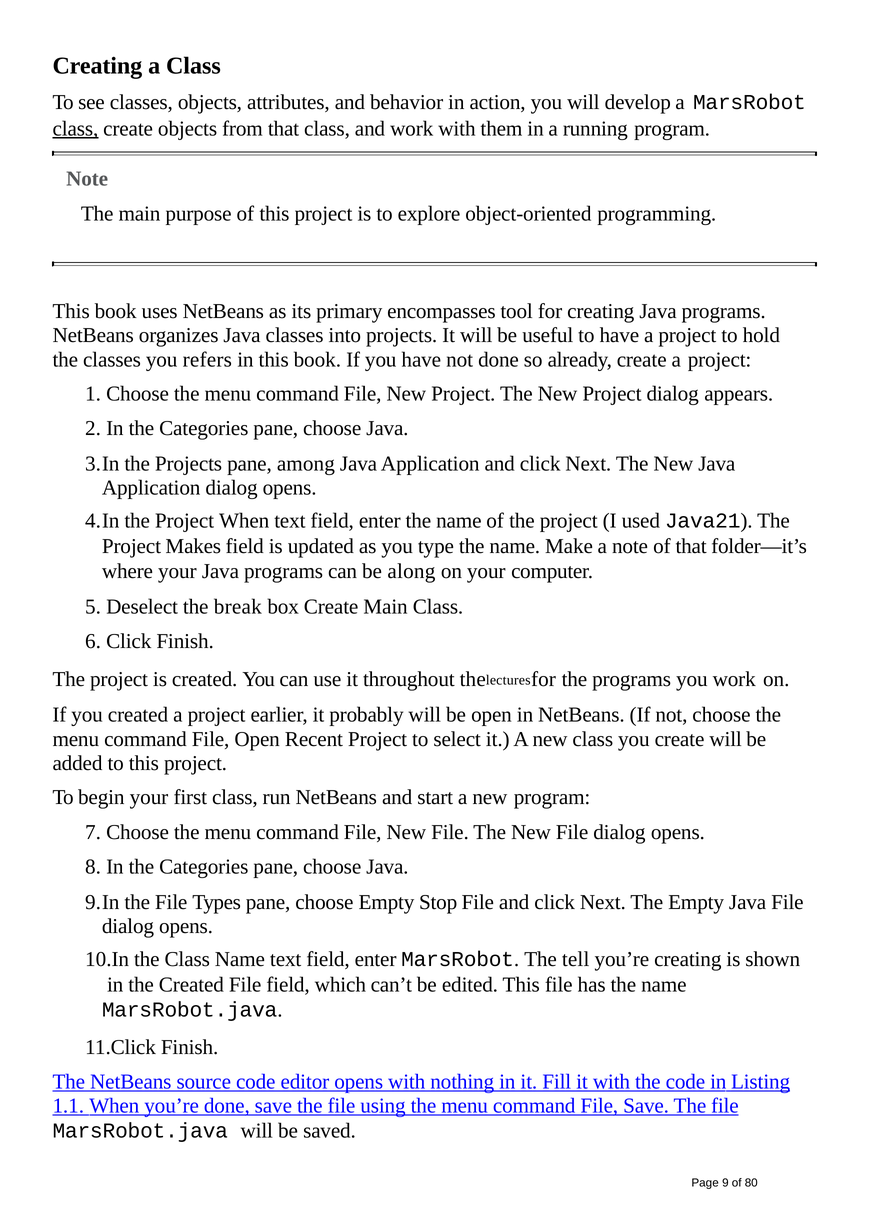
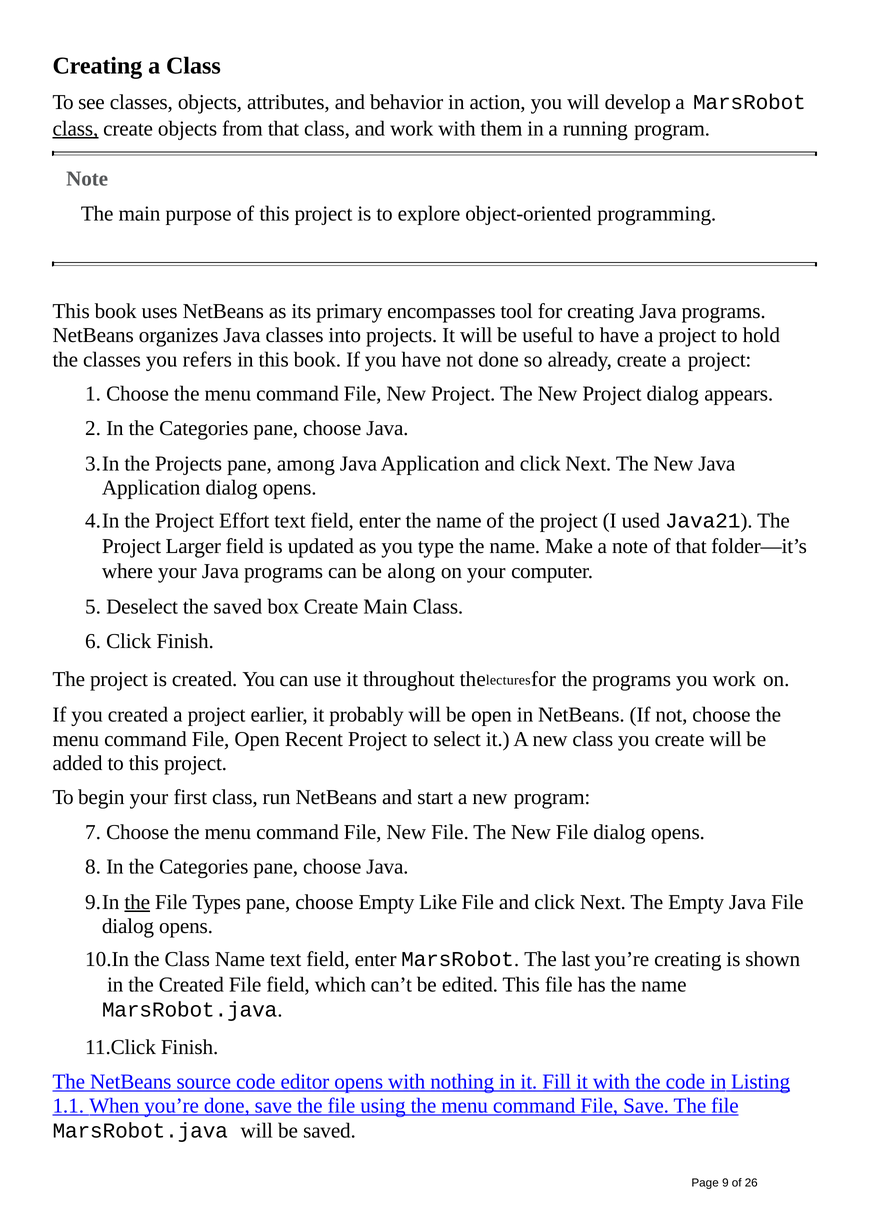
Project When: When -> Effort
Makes: Makes -> Larger
the break: break -> saved
the at (137, 903) underline: none -> present
Stop: Stop -> Like
tell: tell -> last
80: 80 -> 26
